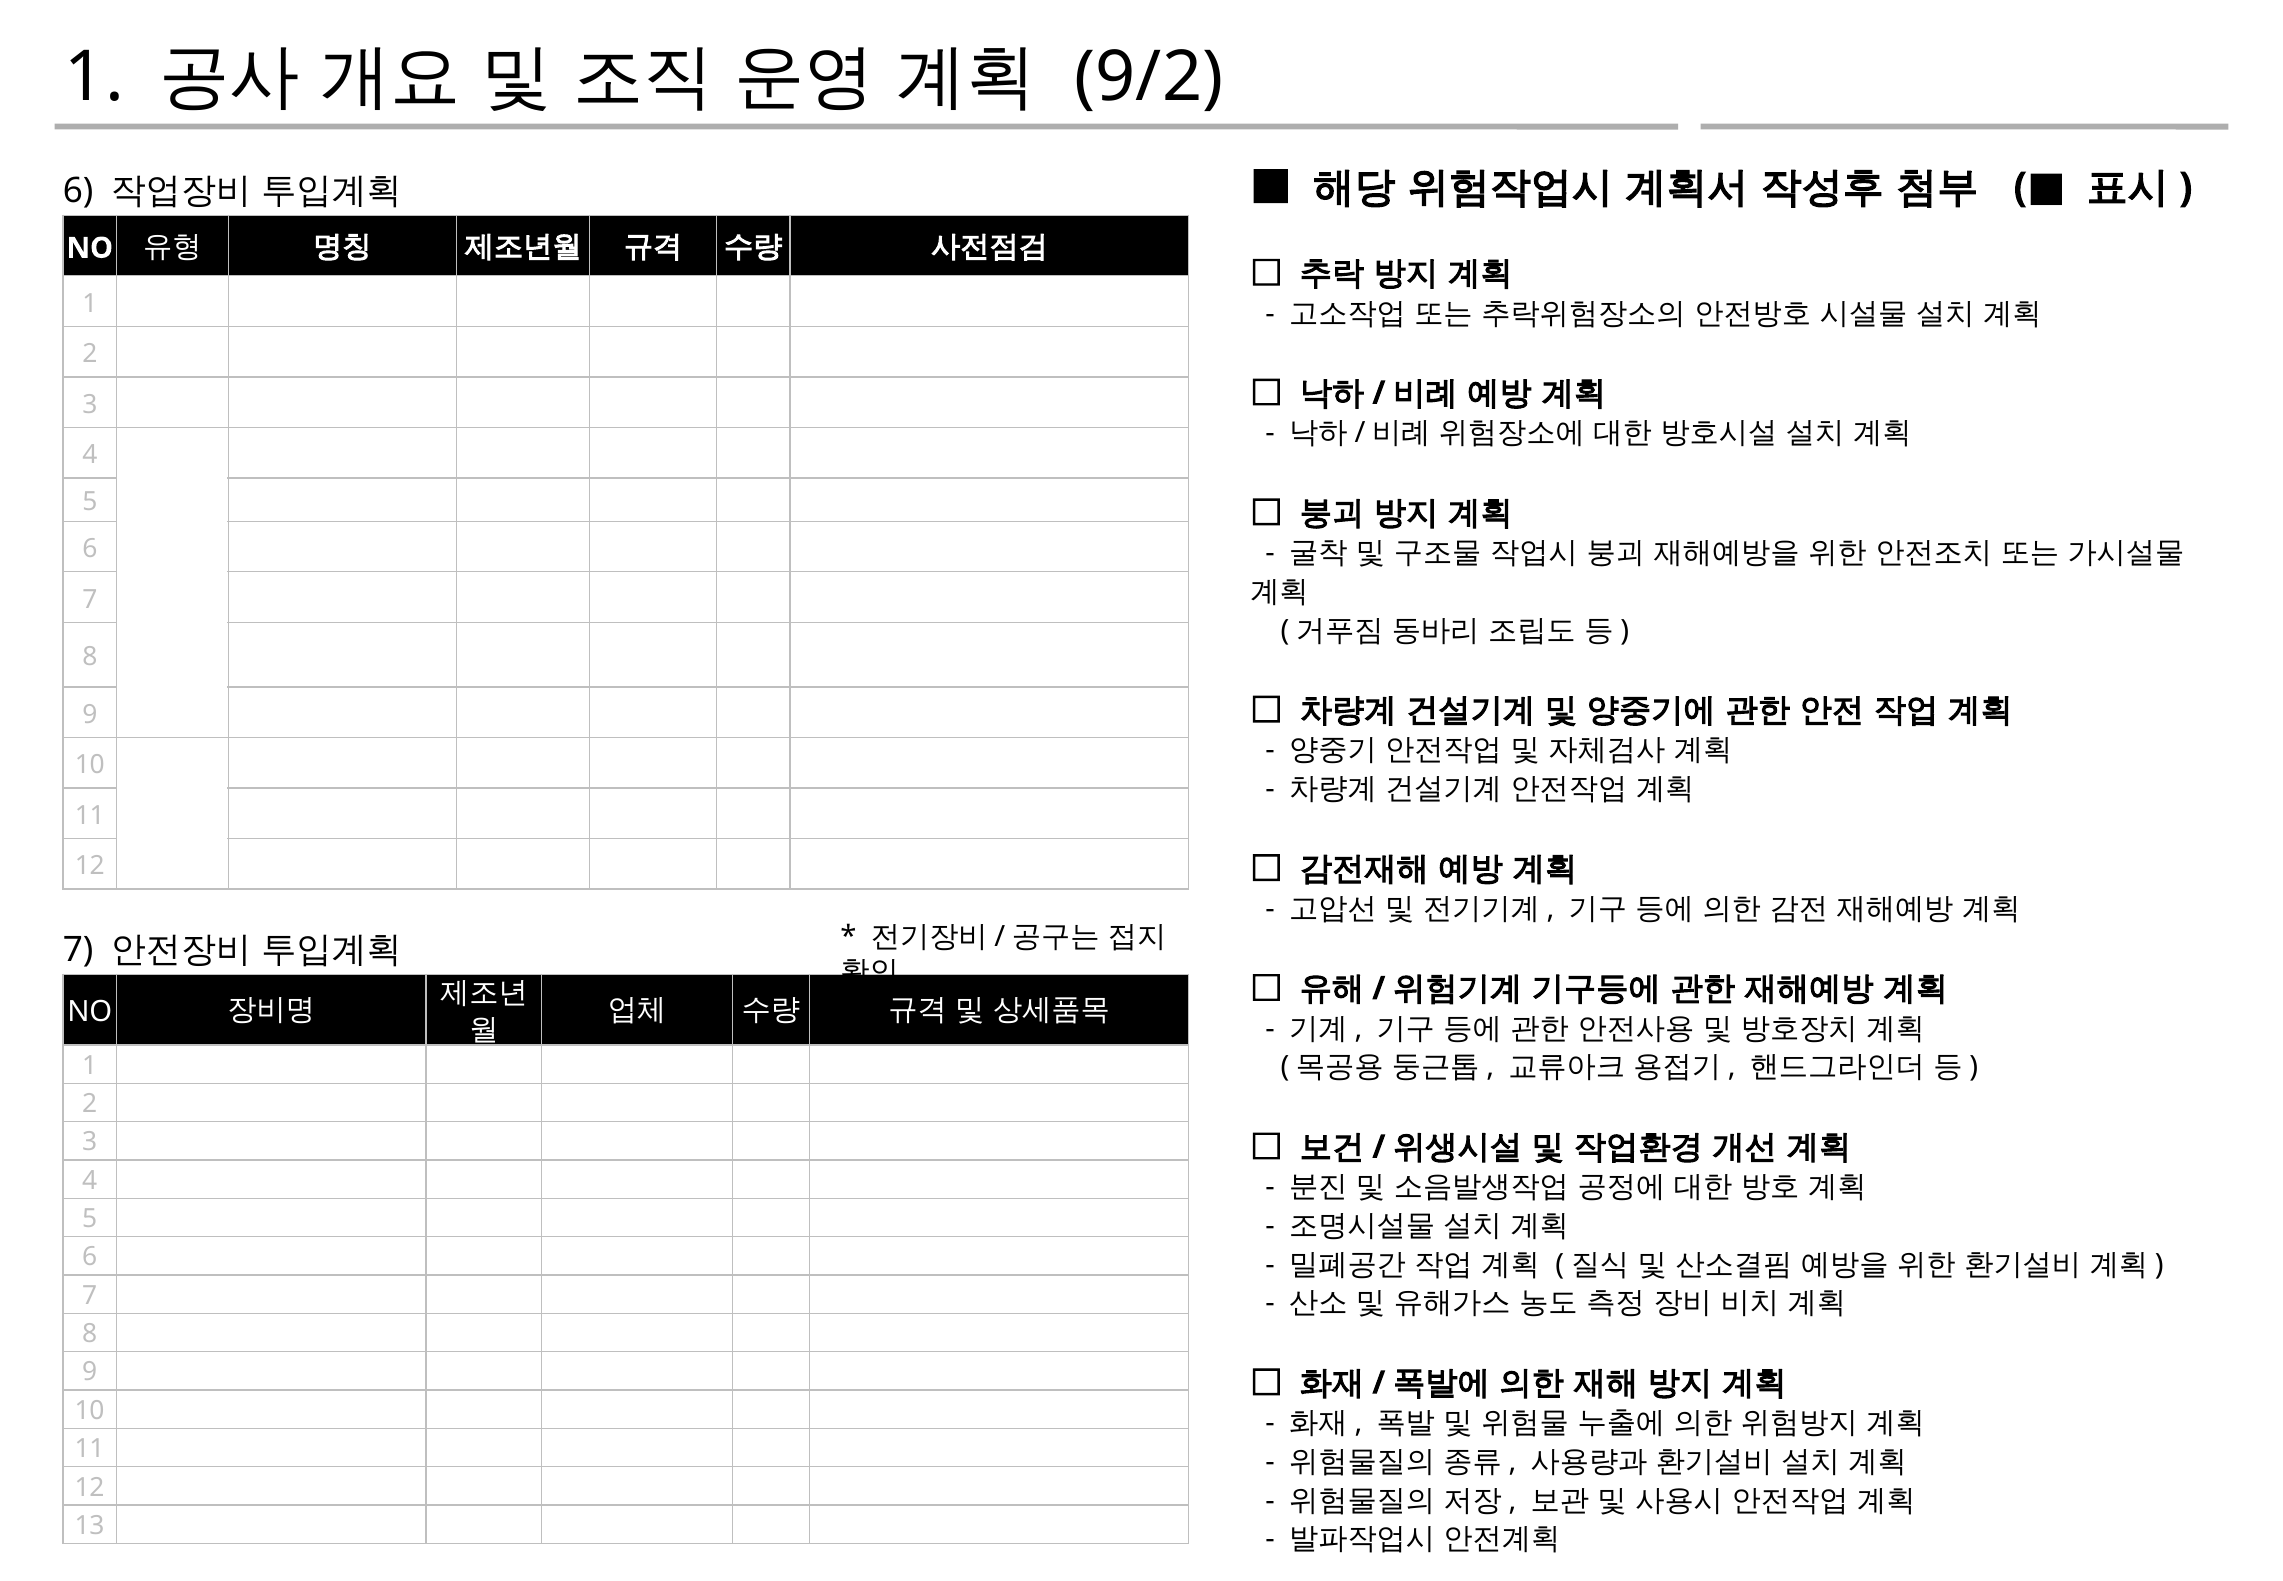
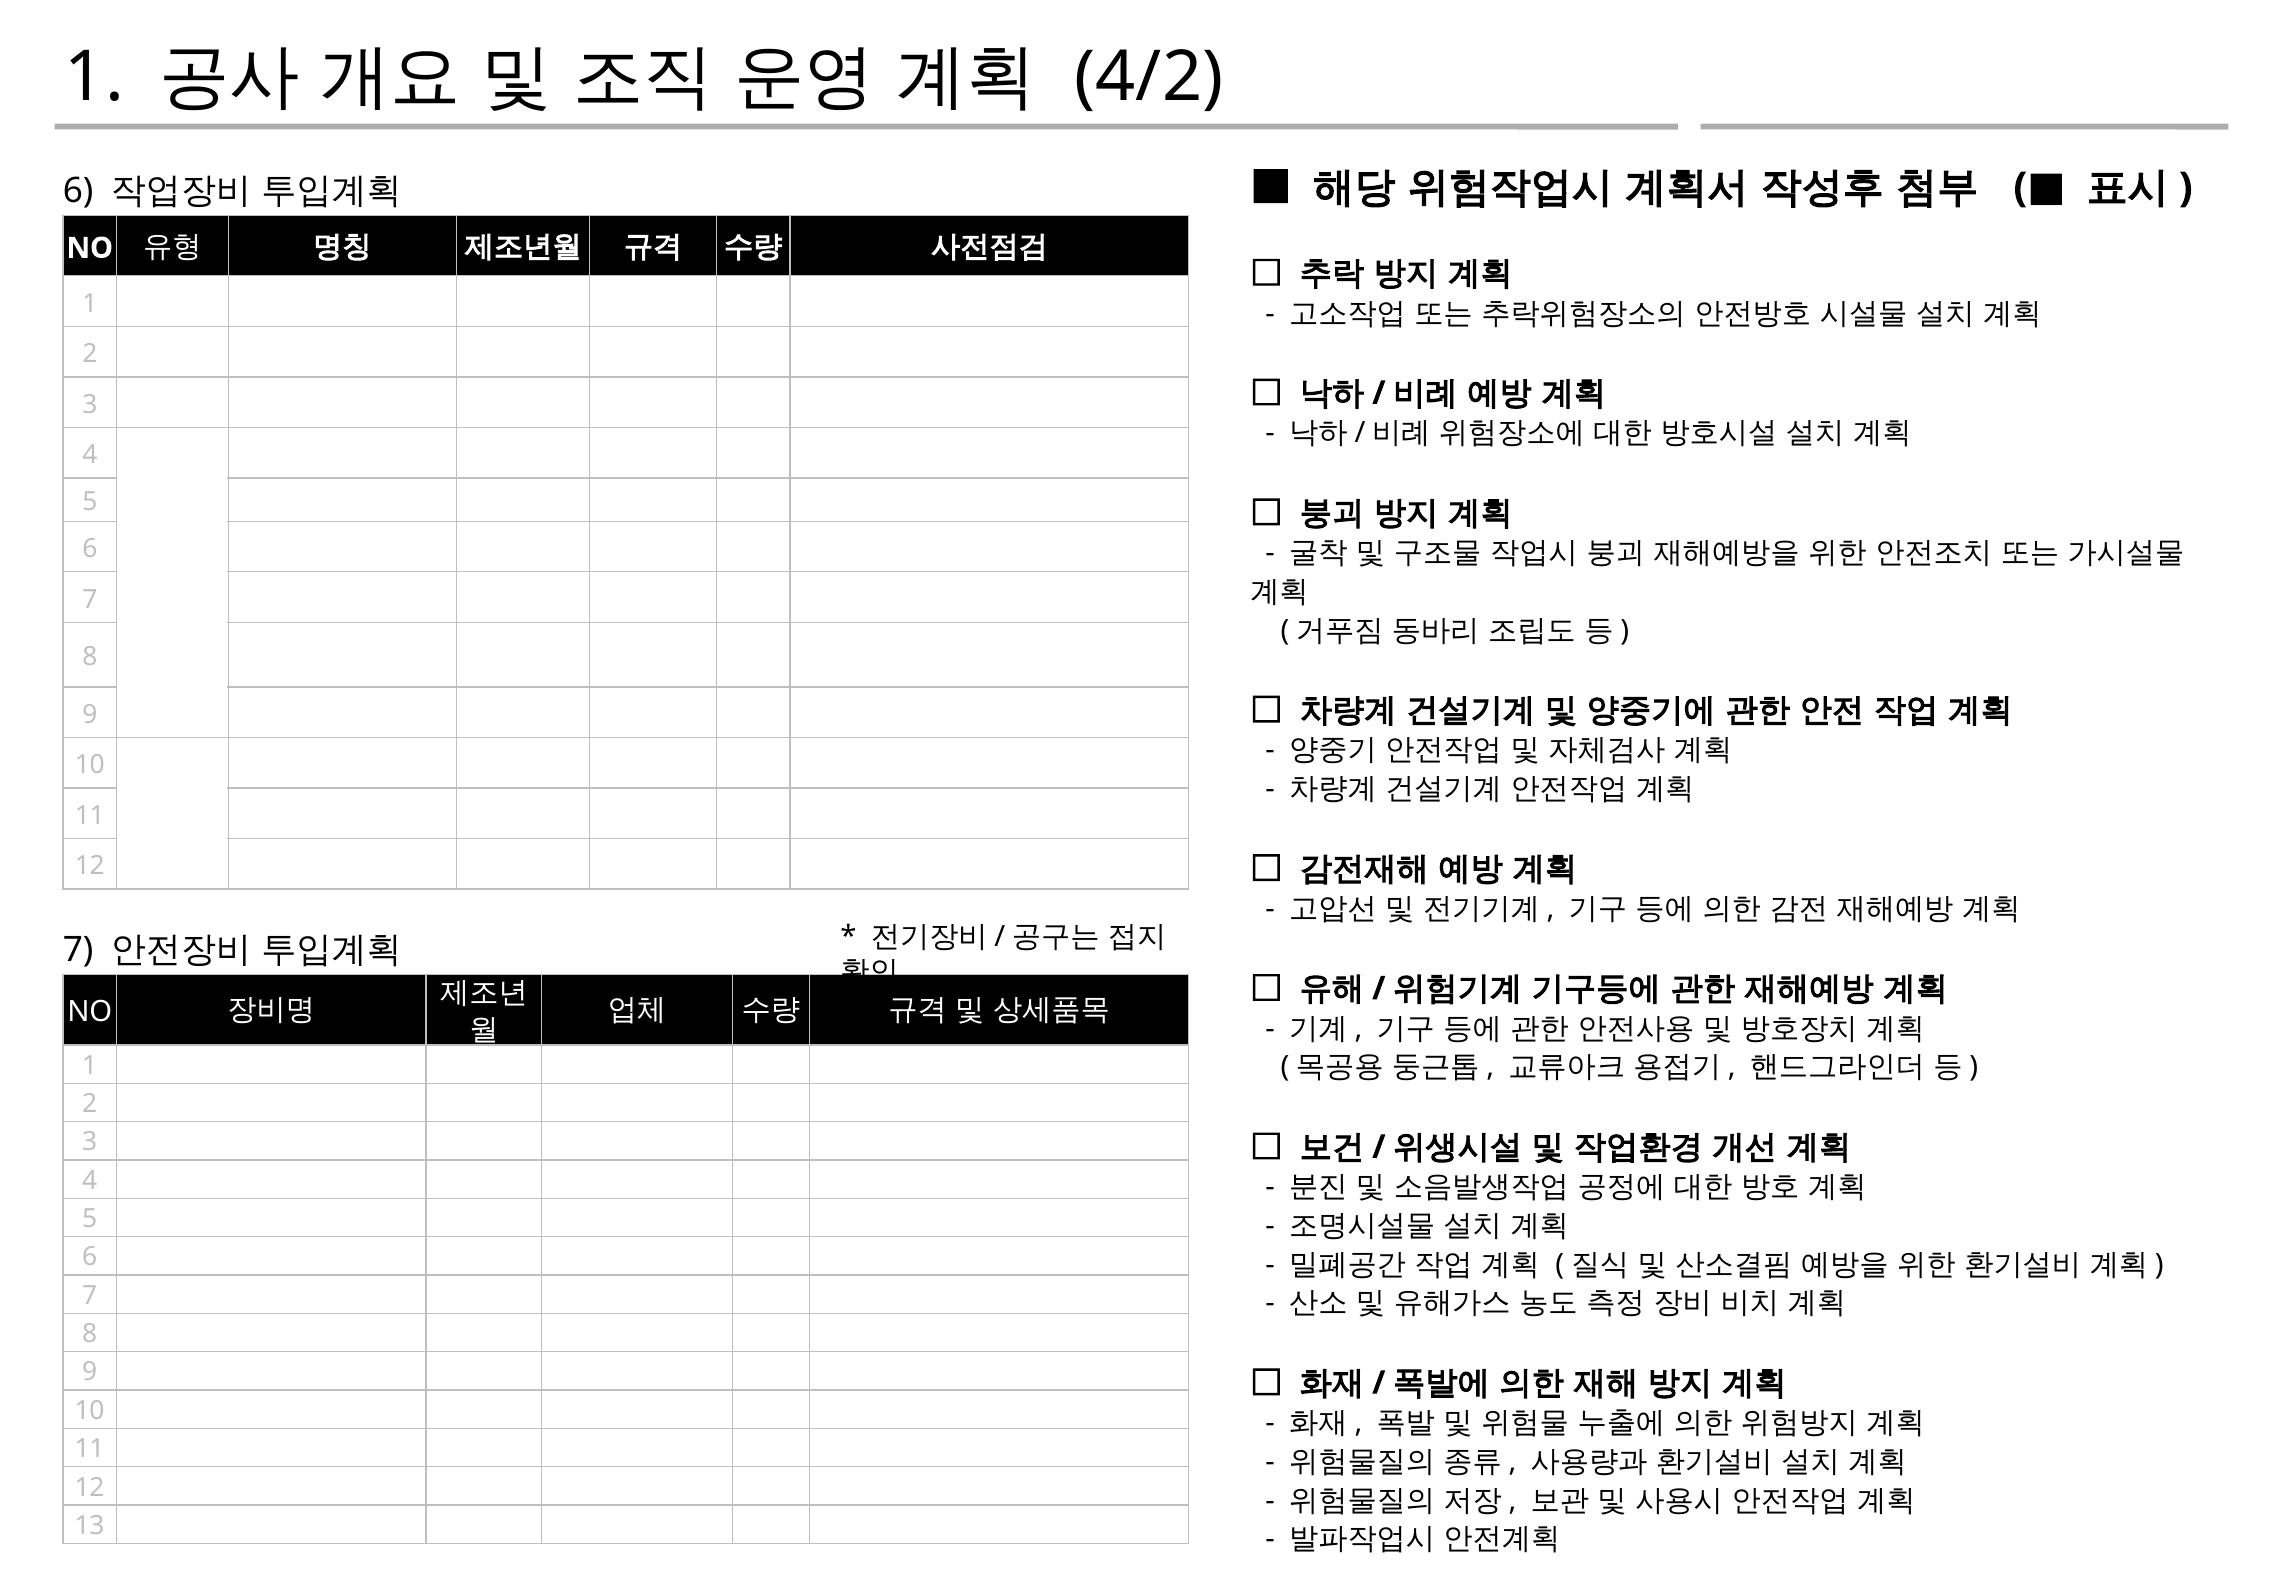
9/2: 9/2 -> 4/2
